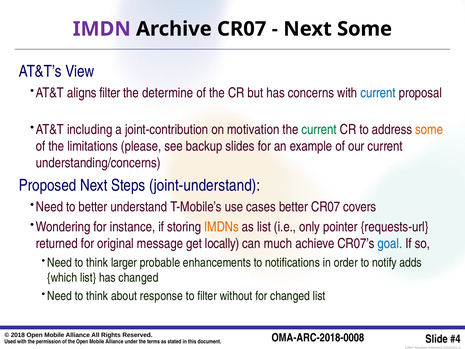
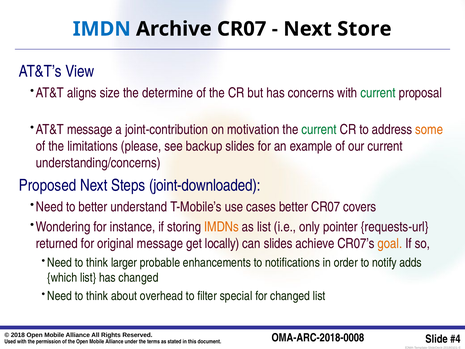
IMDN colour: purple -> blue
Next Some: Some -> Store
aligns filter: filter -> size
current at (378, 93) colour: blue -> green
AT&T including: including -> message
joint-understand: joint-understand -> joint-downloaded
can much: much -> slides
goal colour: blue -> orange
response: response -> overhead
without: without -> special
